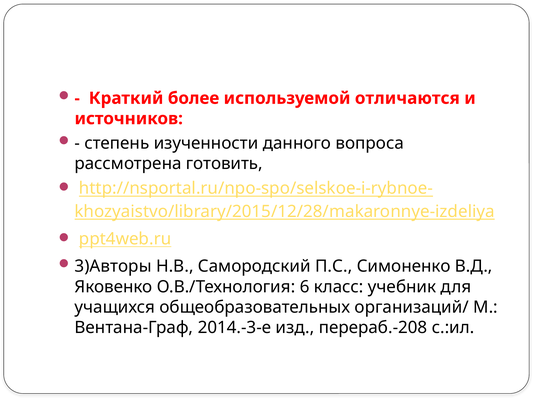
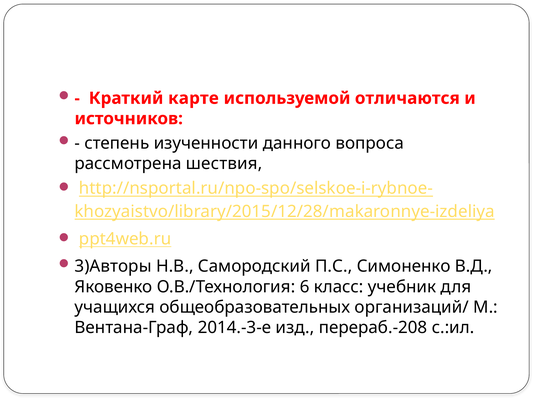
более: более -> карте
готовить: готовить -> шествия
